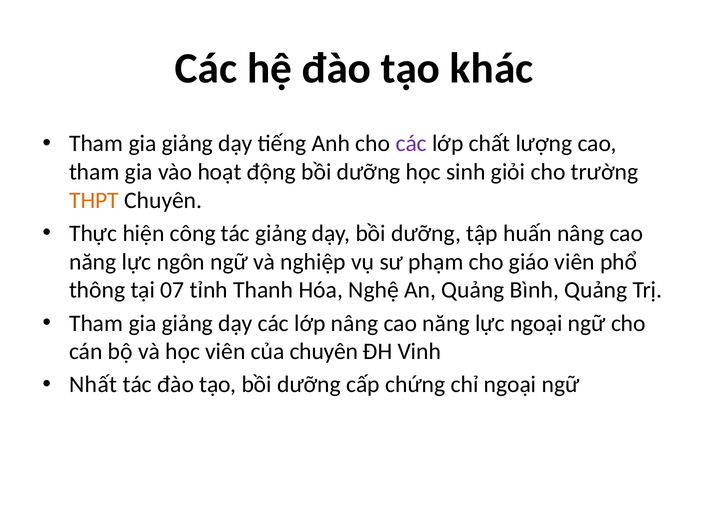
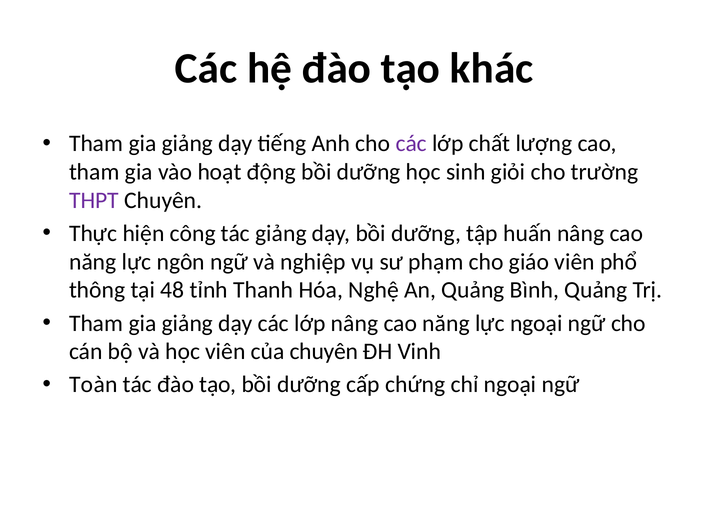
THPT colour: orange -> purple
07: 07 -> 48
Nhất: Nhất -> Toàn
